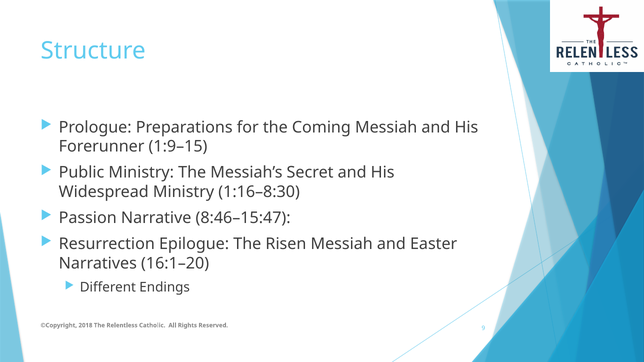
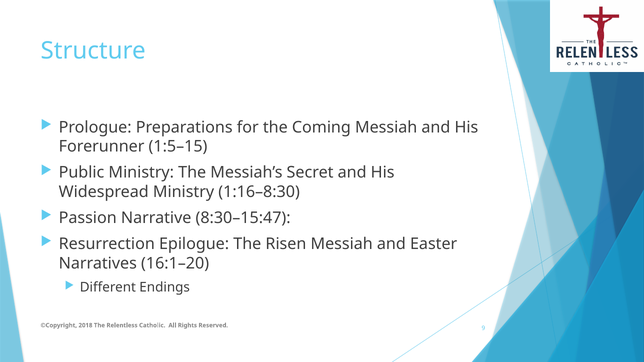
1:9–15: 1:9–15 -> 1:5–15
8:46–15:47: 8:46–15:47 -> 8:30–15:47
